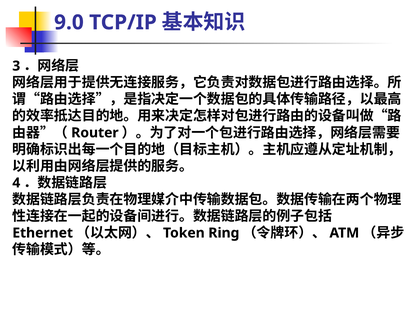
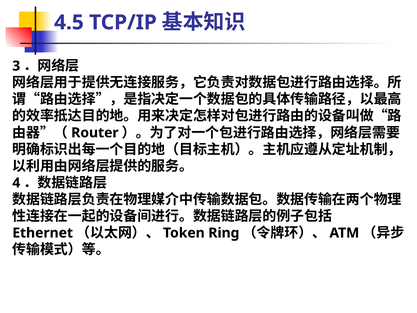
9.0: 9.0 -> 4.5
